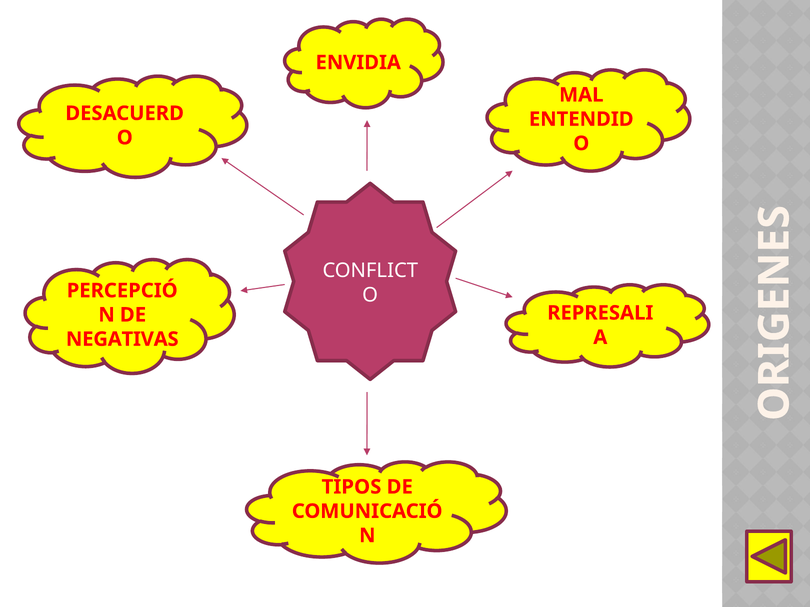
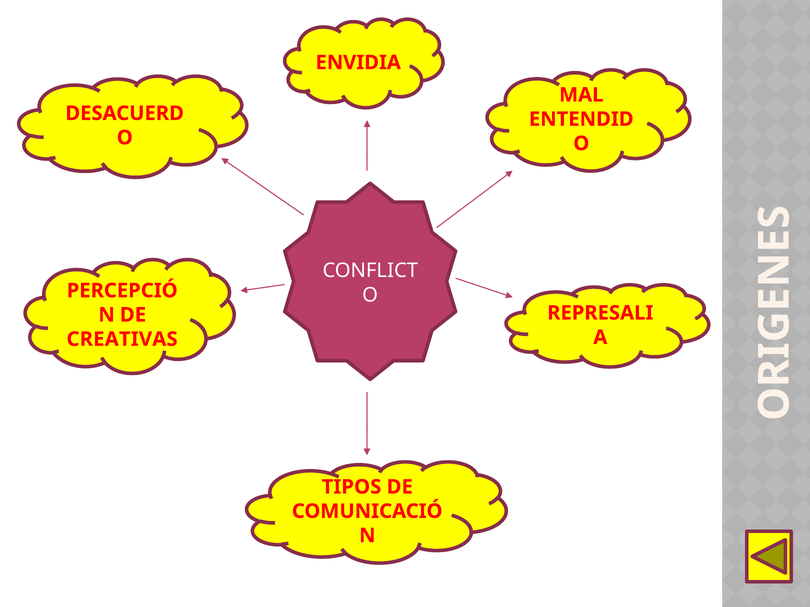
NEGATIVAS: NEGATIVAS -> CREATIVAS
